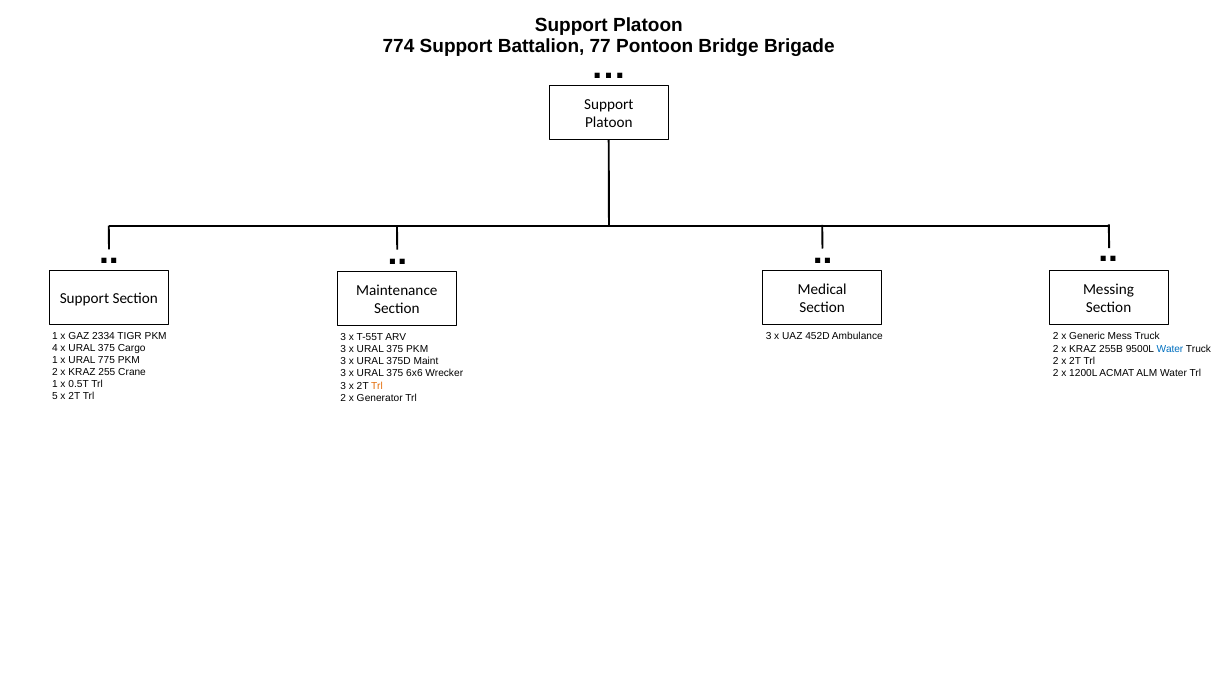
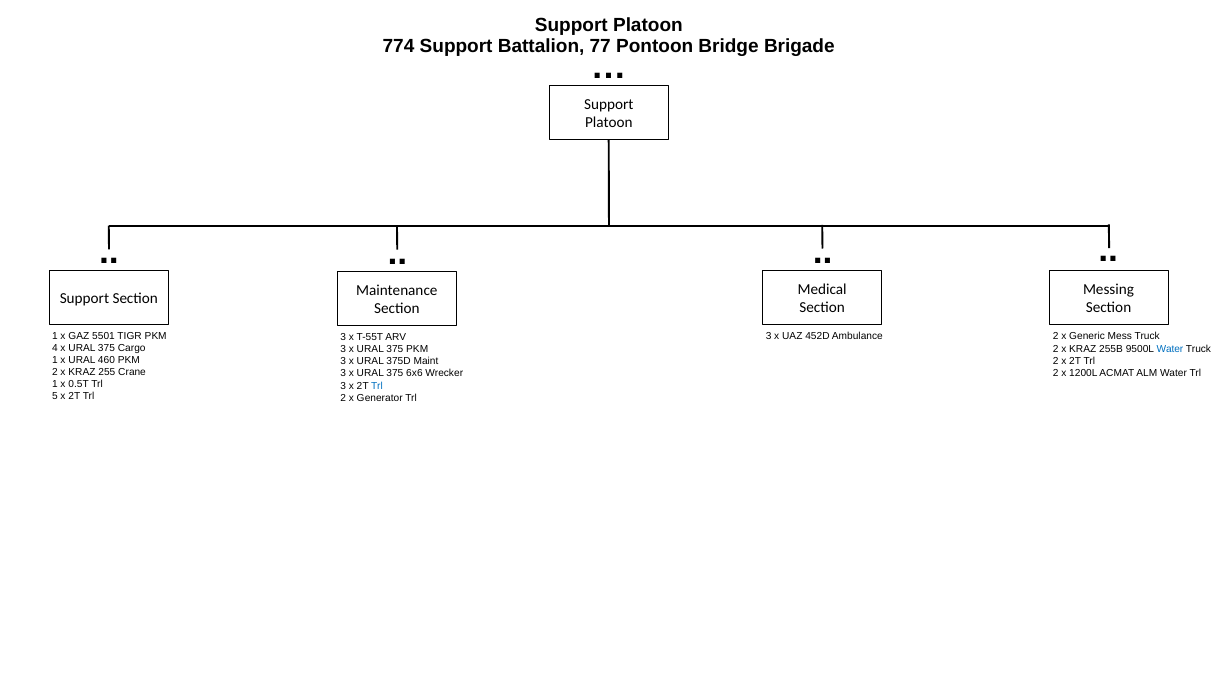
2334: 2334 -> 5501
775: 775 -> 460
Trl at (377, 386) colour: orange -> blue
